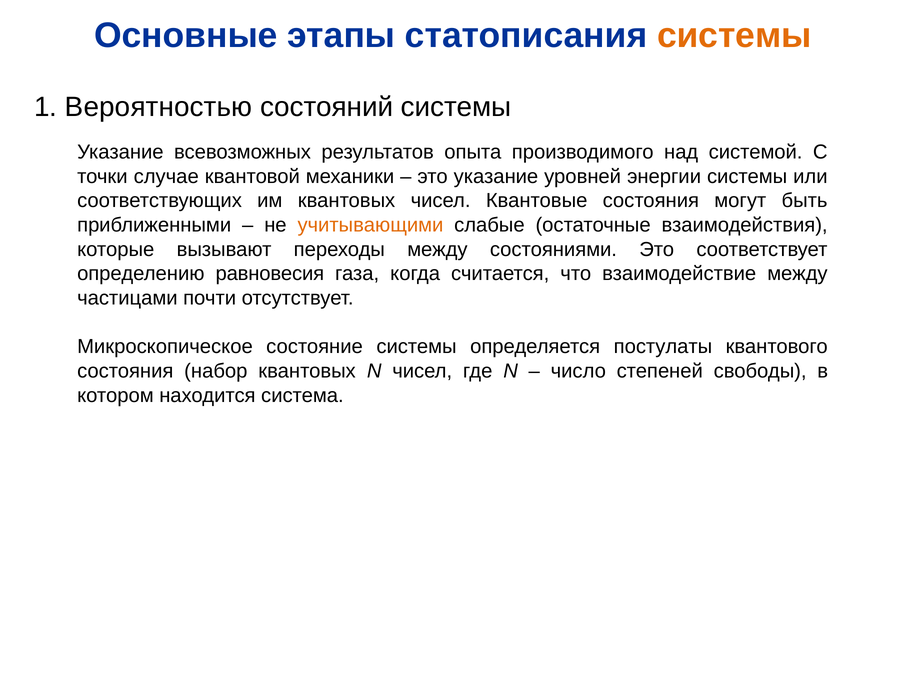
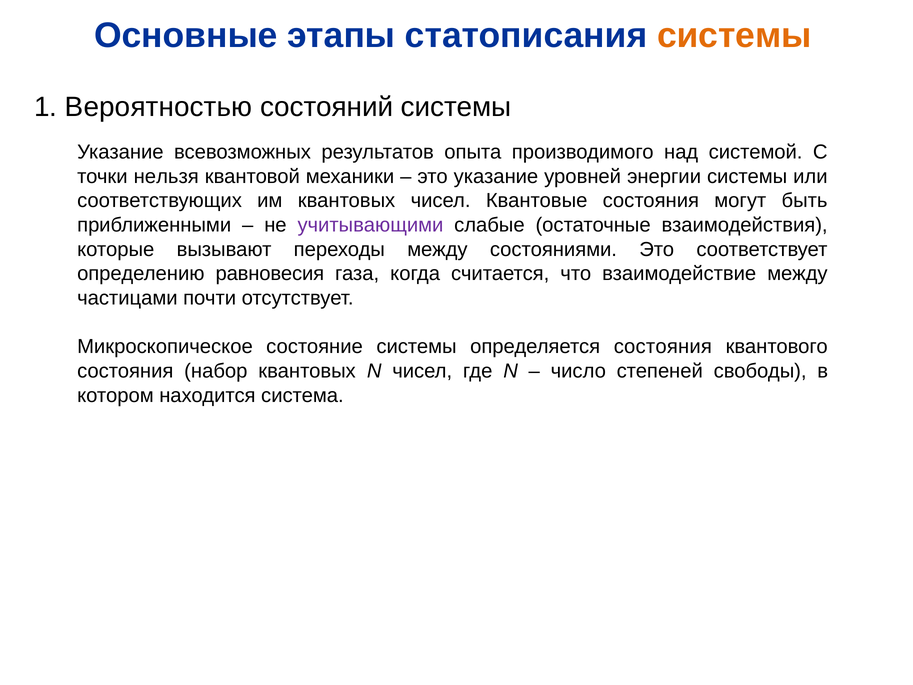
случае: случае -> нельзя
учитывающими colour: orange -> purple
определяется постулаты: постулаты -> состояния
